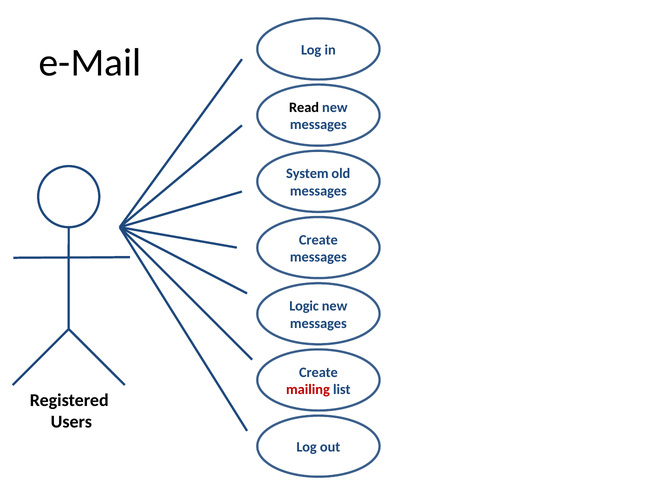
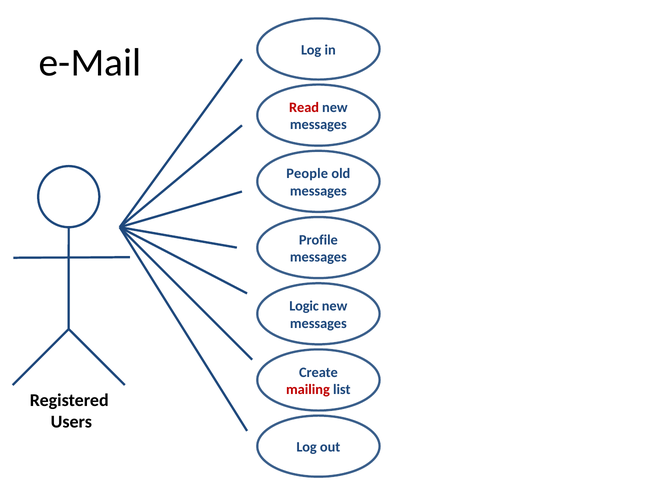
Read colour: black -> red
System: System -> People
Create at (318, 240): Create -> Profile
